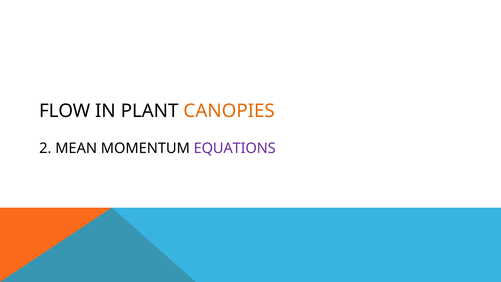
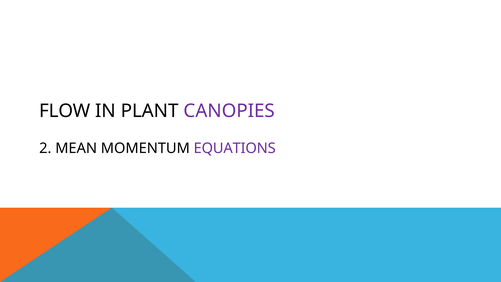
CANOPIES colour: orange -> purple
